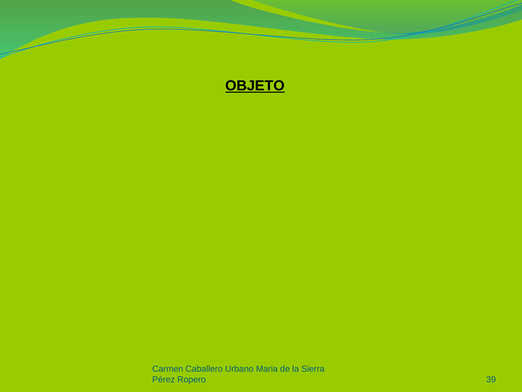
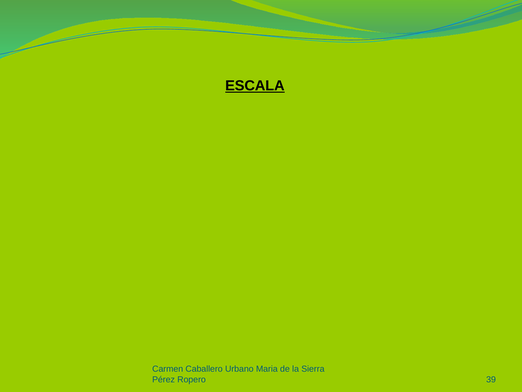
OBJETO: OBJETO -> ESCALA
